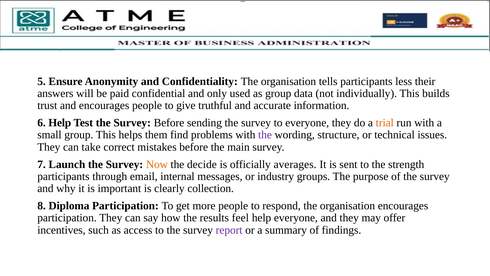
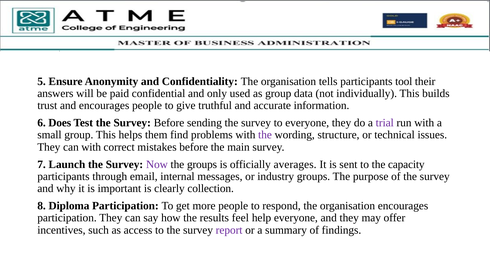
less: less -> tool
6 Help: Help -> Does
trial colour: orange -> purple
can take: take -> with
Now colour: orange -> purple
the decide: decide -> groups
strength: strength -> capacity
